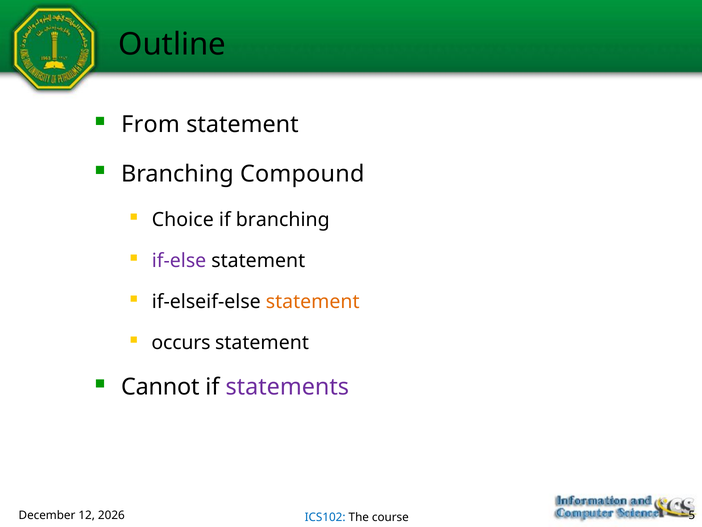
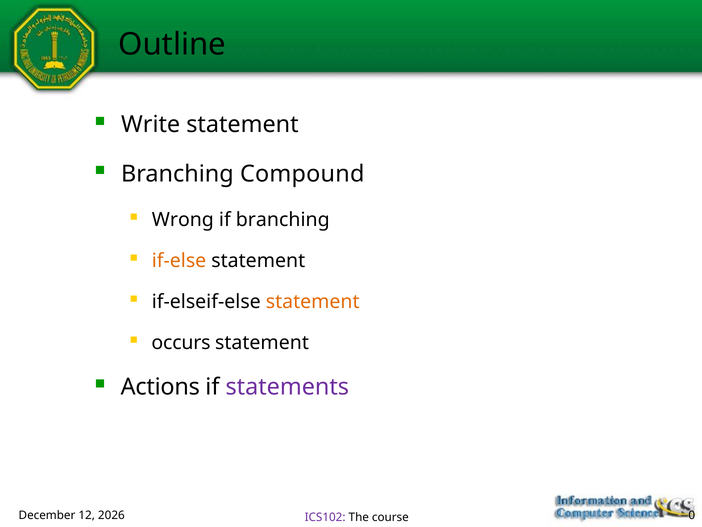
From: From -> Write
Choice: Choice -> Wrong
if-else colour: purple -> orange
Cannot: Cannot -> Actions
ICS102 colour: blue -> purple
5: 5 -> 0
